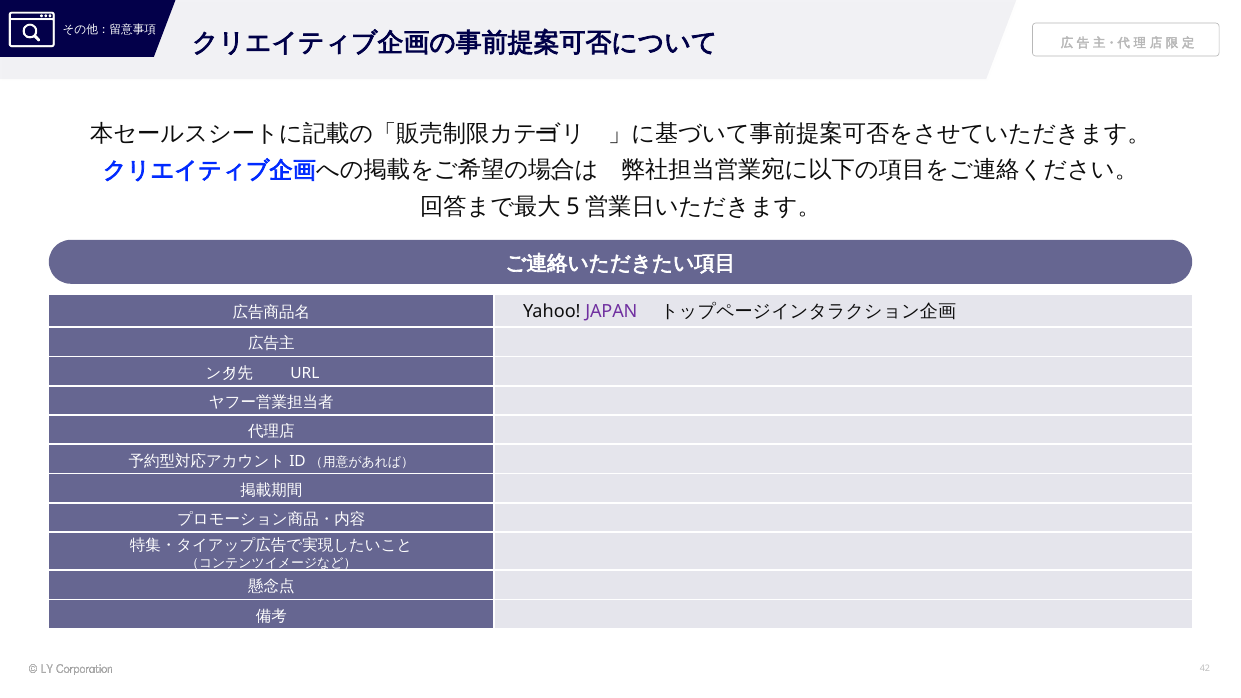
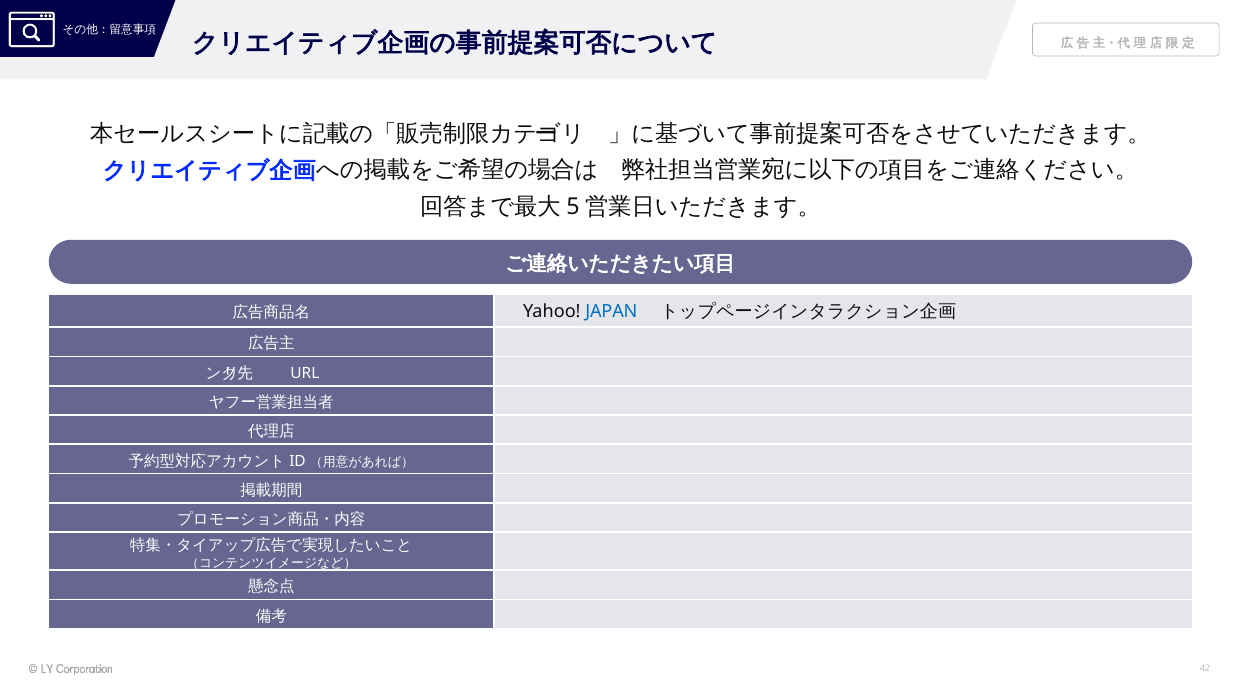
JAPAN colour: purple -> blue
